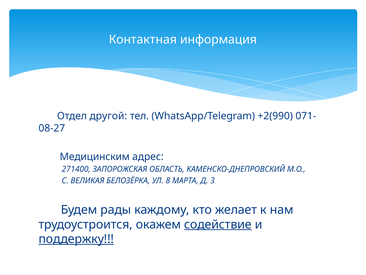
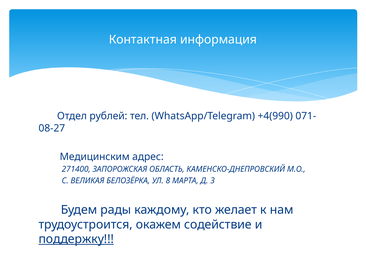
другой: другой -> рублей
+2(990: +2(990 -> +4(990
содействие underline: present -> none
